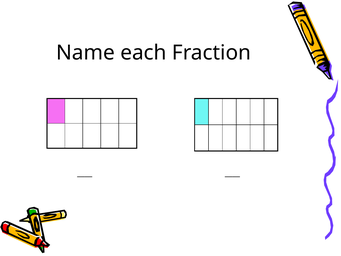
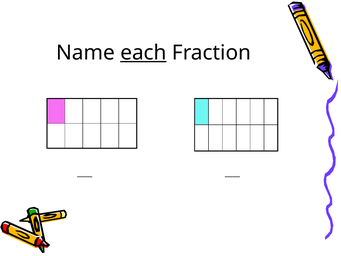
each underline: none -> present
